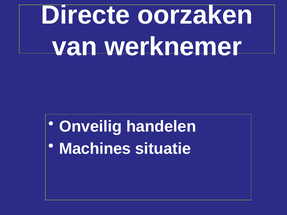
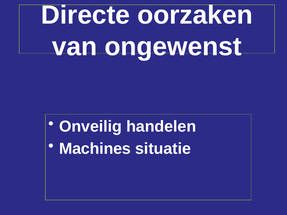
werknemer: werknemer -> ongewenst
